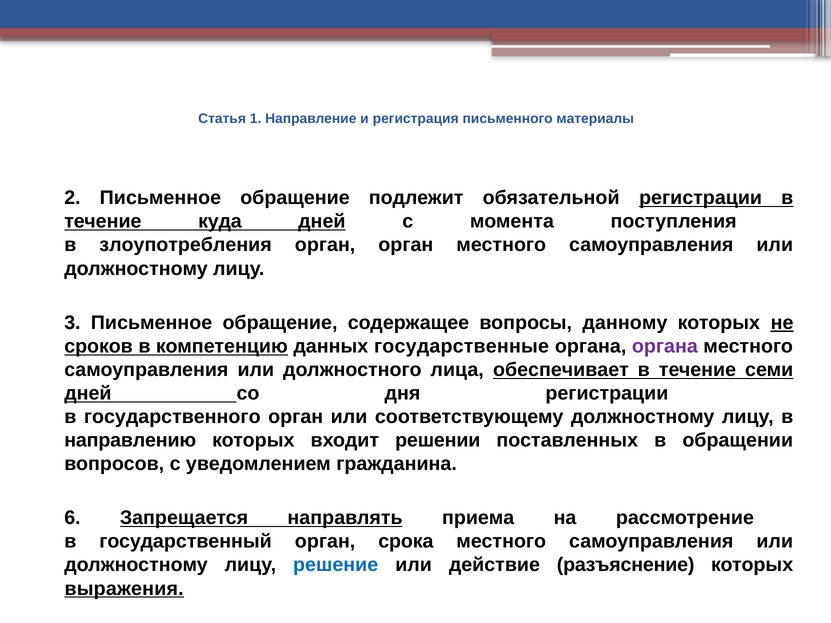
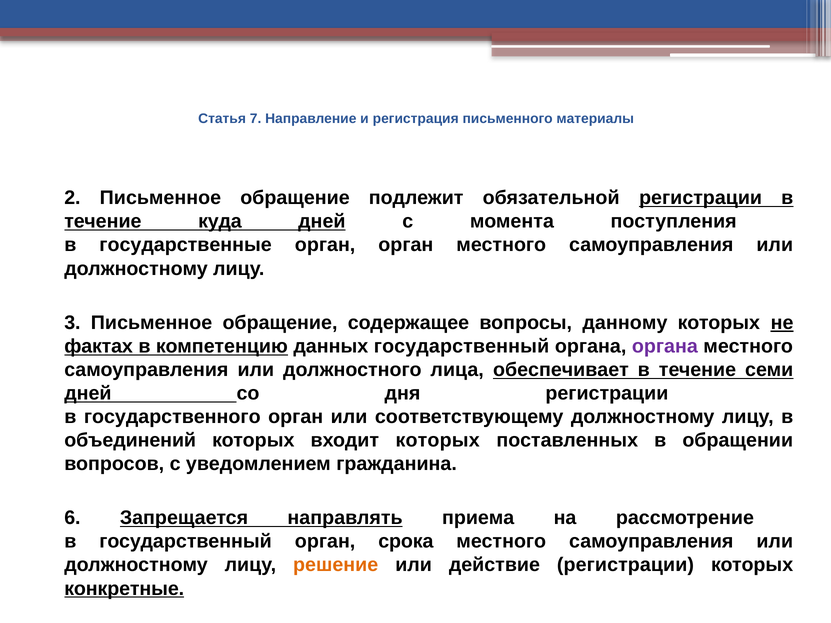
1: 1 -> 7
злоупотребления: злоупотребления -> государственные
сроков: сроков -> фактах
данных государственные: государственные -> государственный
направлению: направлению -> объединений
входит решении: решении -> которых
решение colour: blue -> orange
действие разъяснение: разъяснение -> регистрации
выражения: выражения -> конкретные
